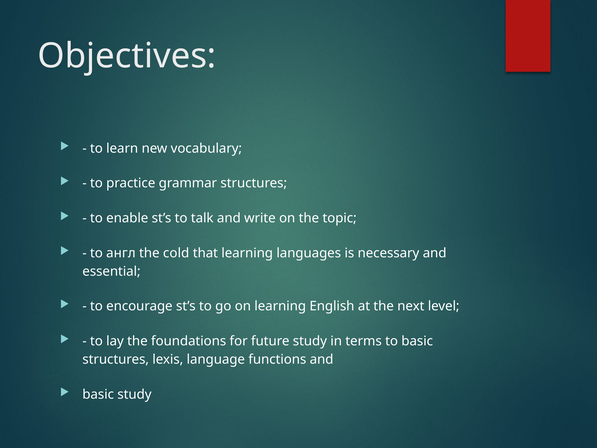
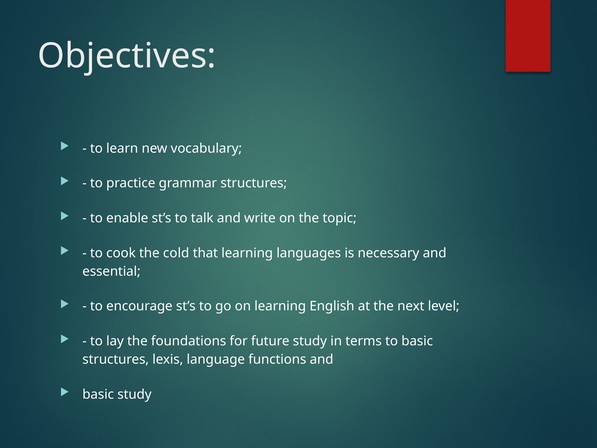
англ: англ -> cook
